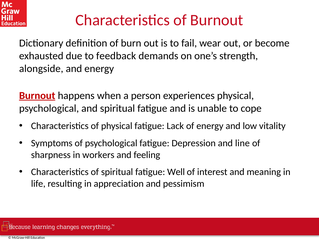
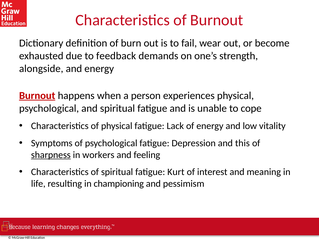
line: line -> this
sharpness underline: none -> present
Well: Well -> Kurt
appreciation: appreciation -> championing
